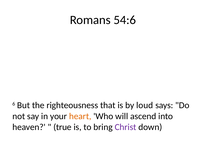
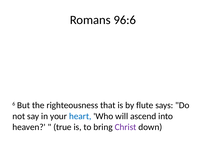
54:6: 54:6 -> 96:6
loud: loud -> flute
heart colour: orange -> blue
